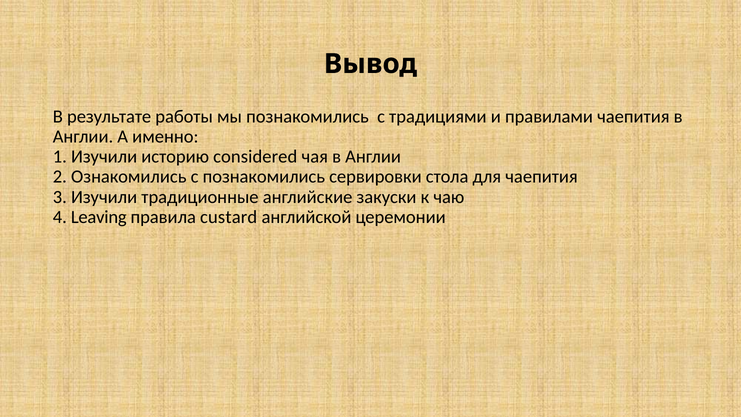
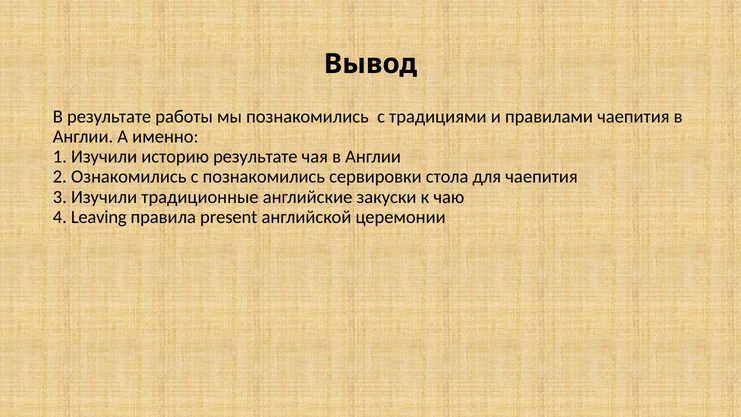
историю considered: considered -> результате
custard: custard -> present
